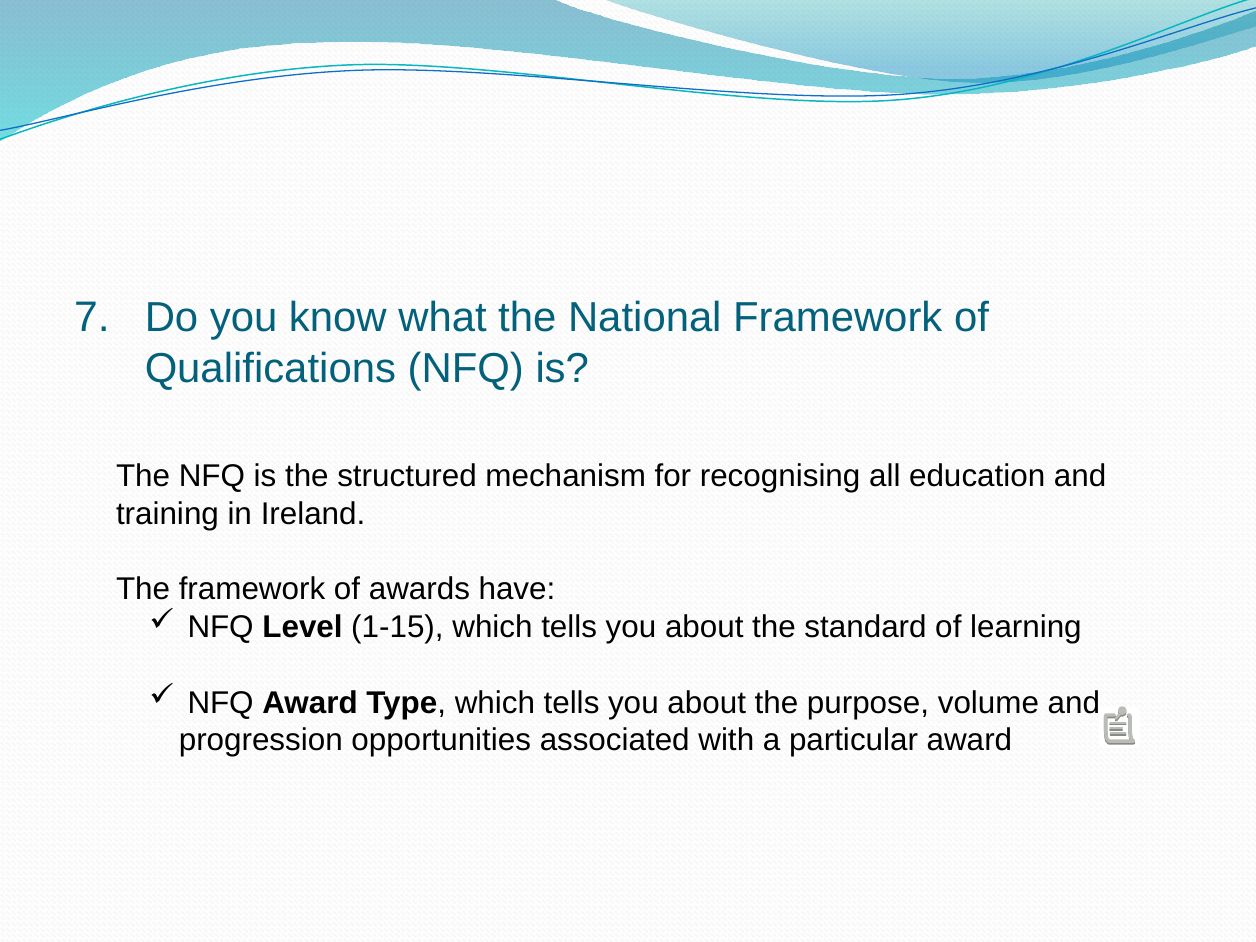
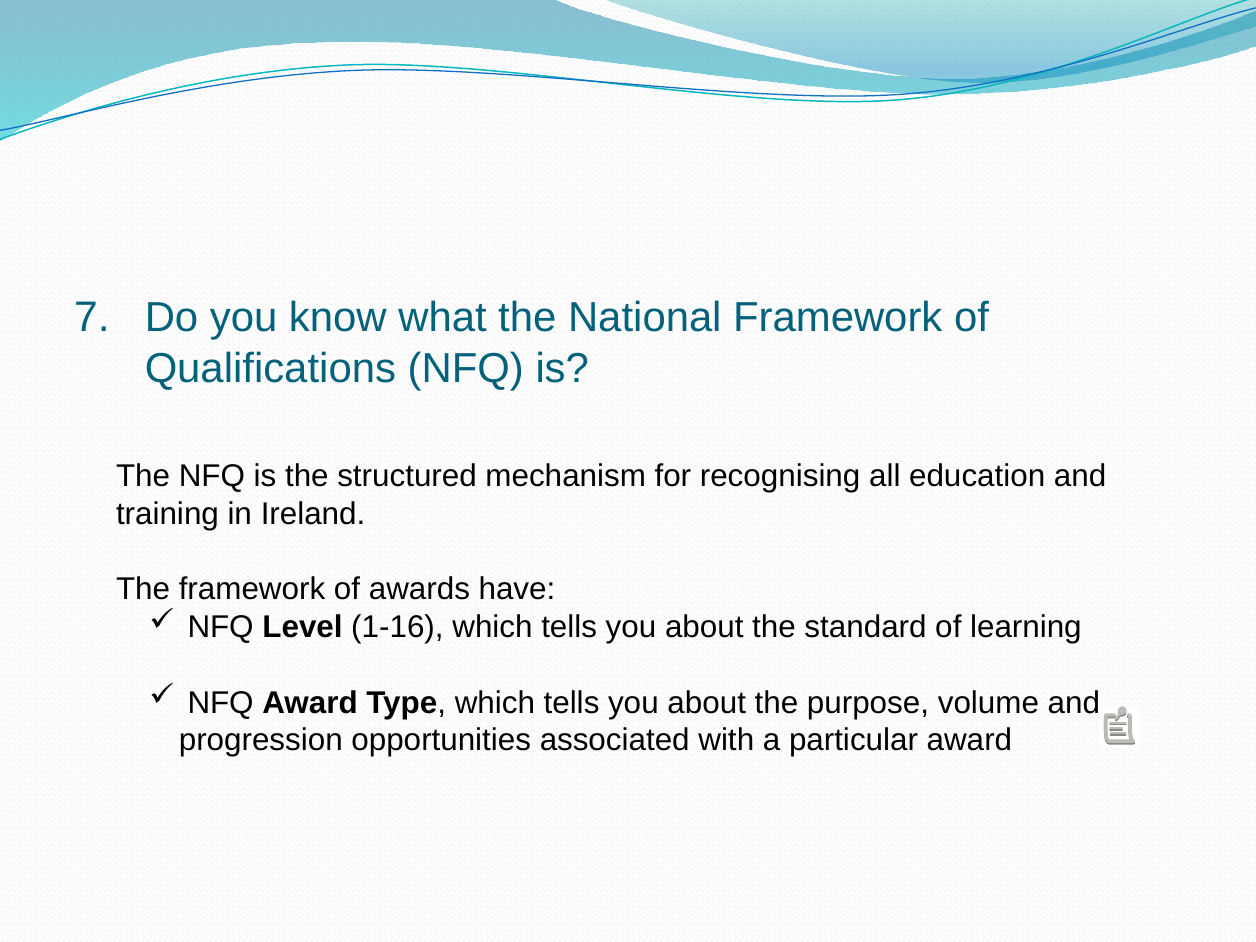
1-15: 1-15 -> 1-16
